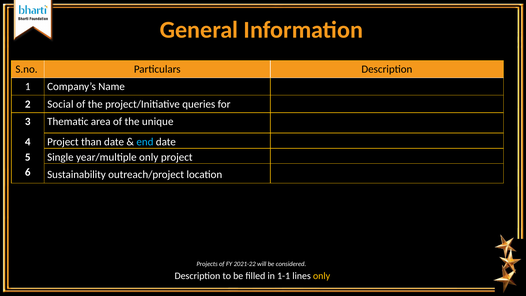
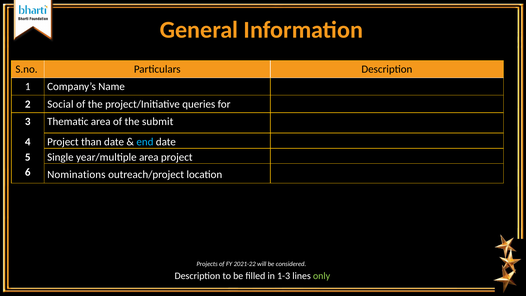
unique: unique -> submit
year/multiple only: only -> area
Sustainability: Sustainability -> Nominations
1-1: 1-1 -> 1-3
only at (322, 276) colour: yellow -> light green
